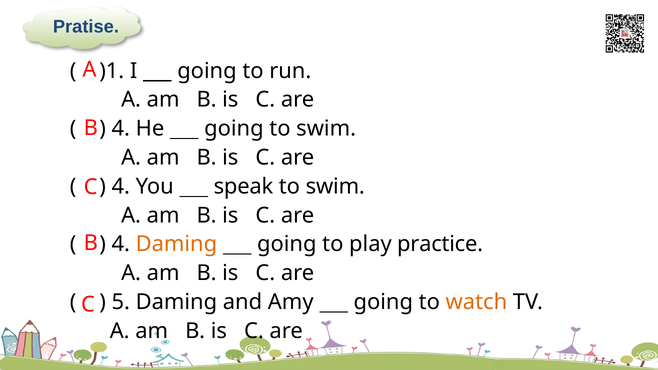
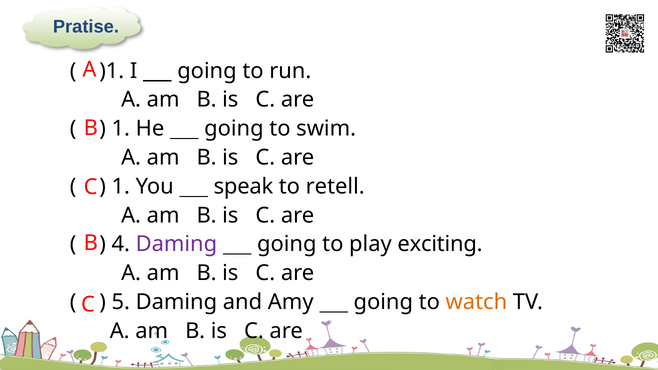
4 at (121, 129): 4 -> 1
4 at (121, 187): 4 -> 1
swim at (335, 187): swim -> retell
Daming at (176, 244) colour: orange -> purple
practice: practice -> exciting
